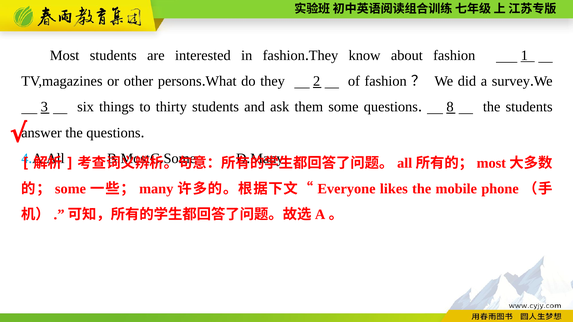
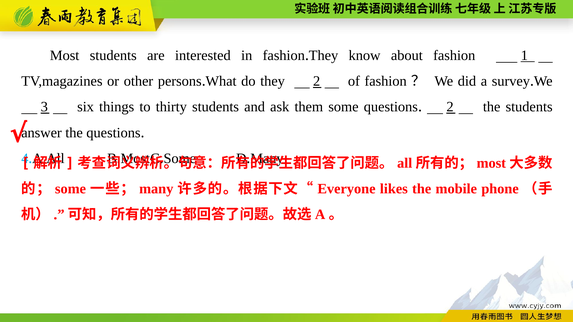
8 at (450, 107): 8 -> 2
